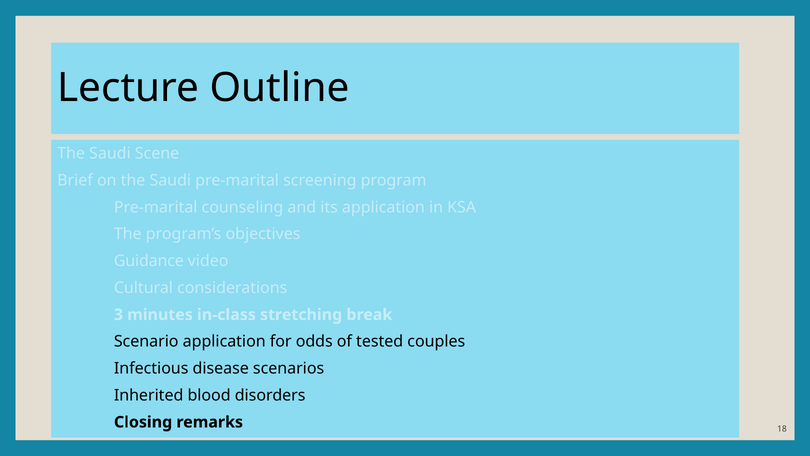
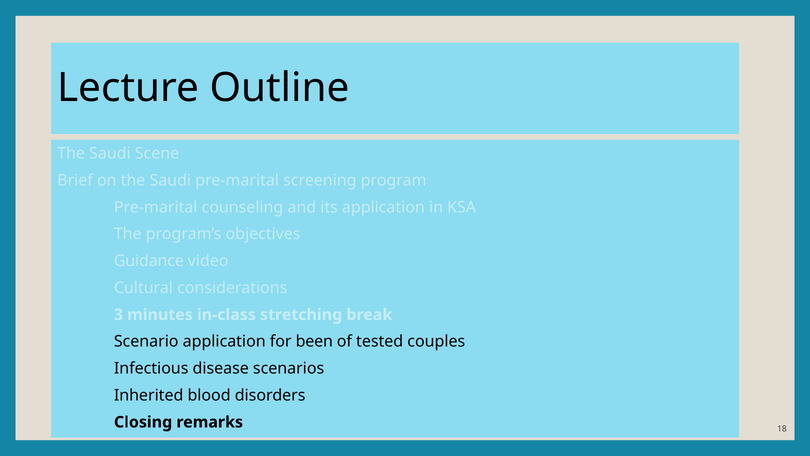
odds: odds -> been
